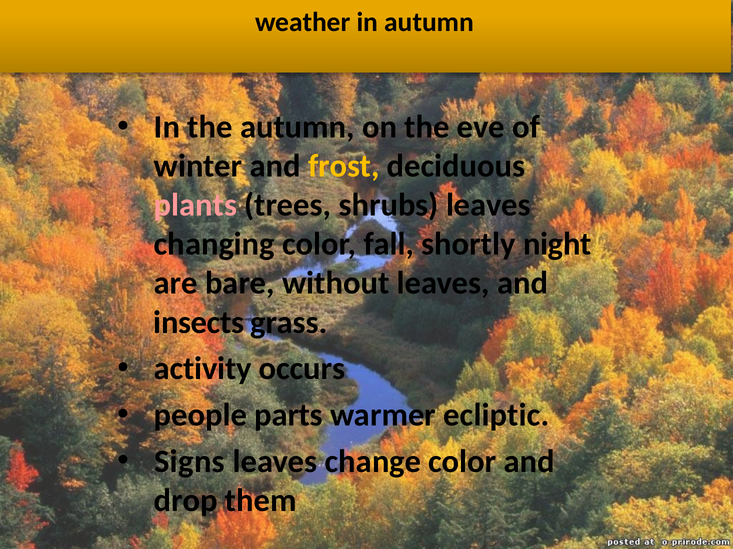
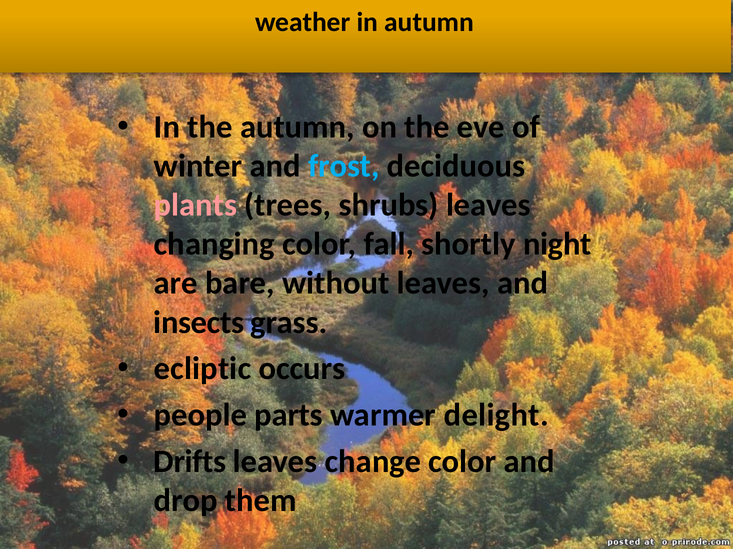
frost colour: yellow -> light blue
activity: activity -> ecliptic
ecliptic: ecliptic -> delight
Signs: Signs -> Drifts
